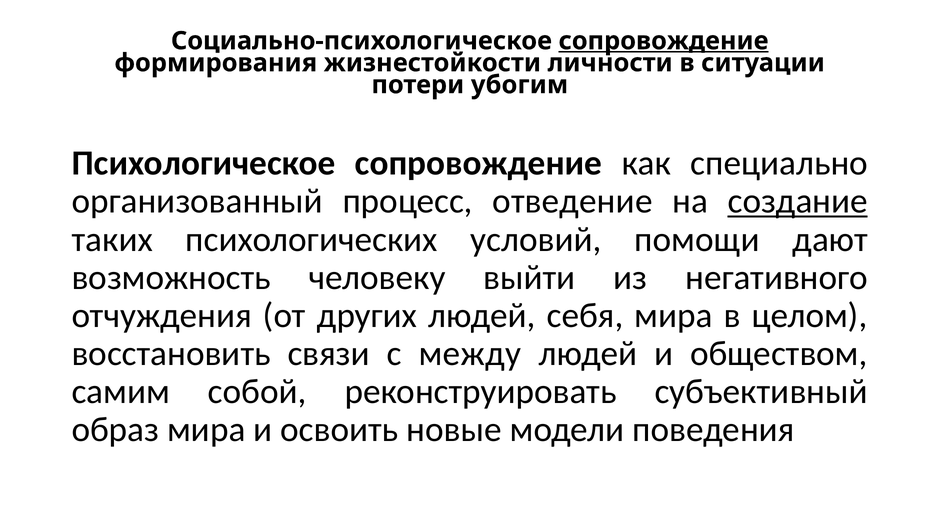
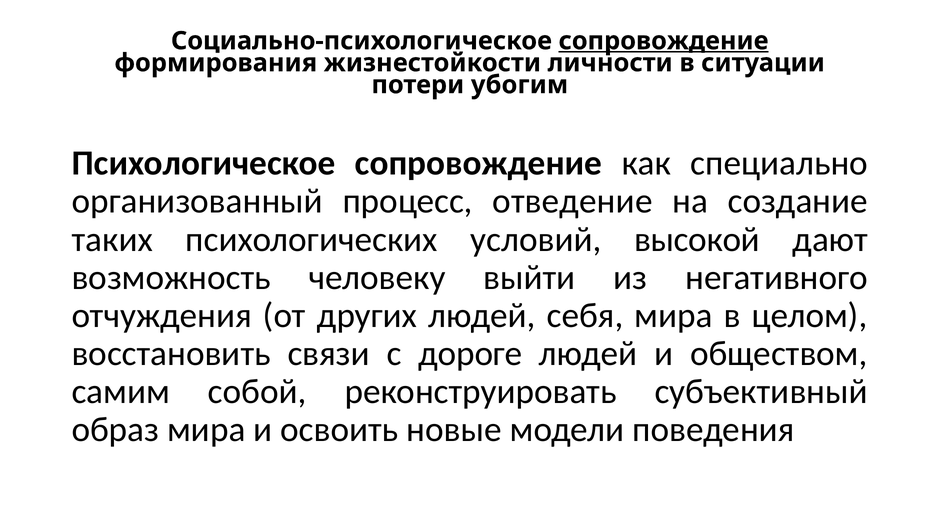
создание underline: present -> none
помощи: помощи -> высокой
между: между -> дороге
